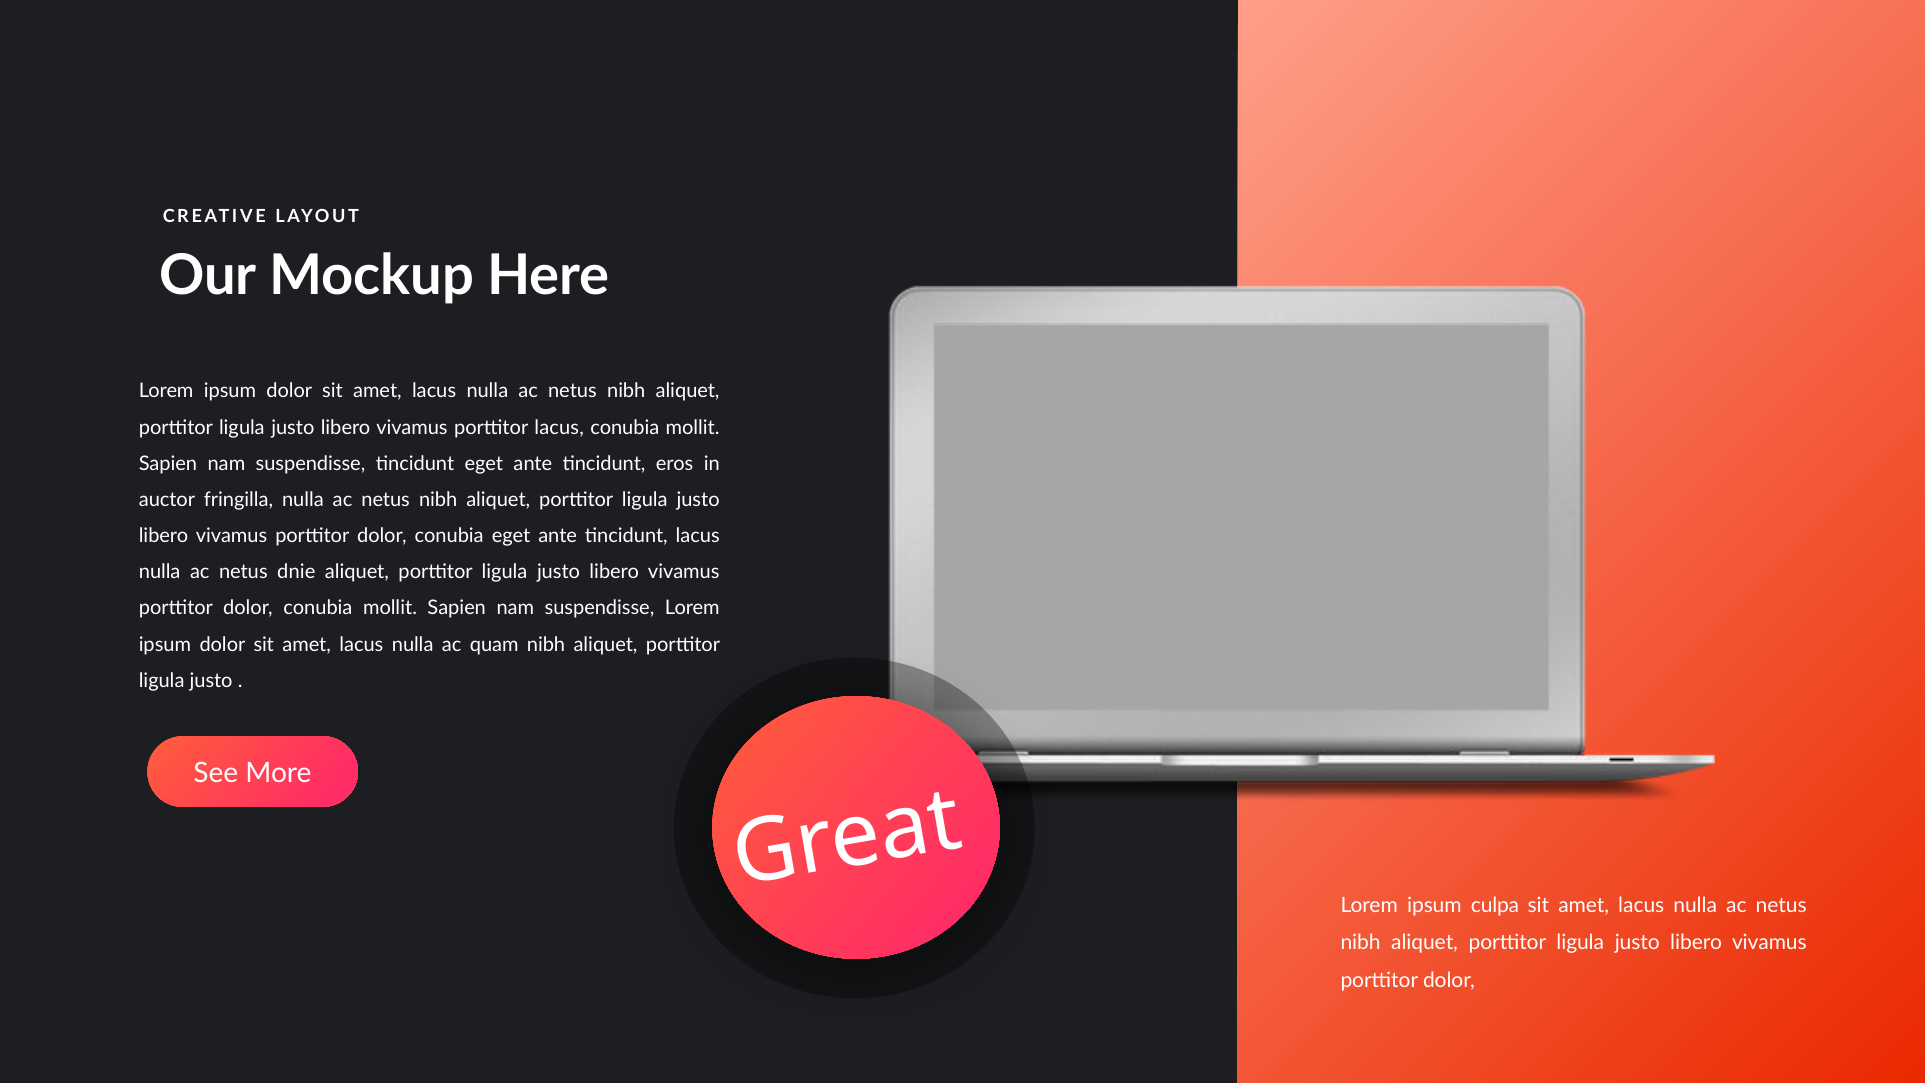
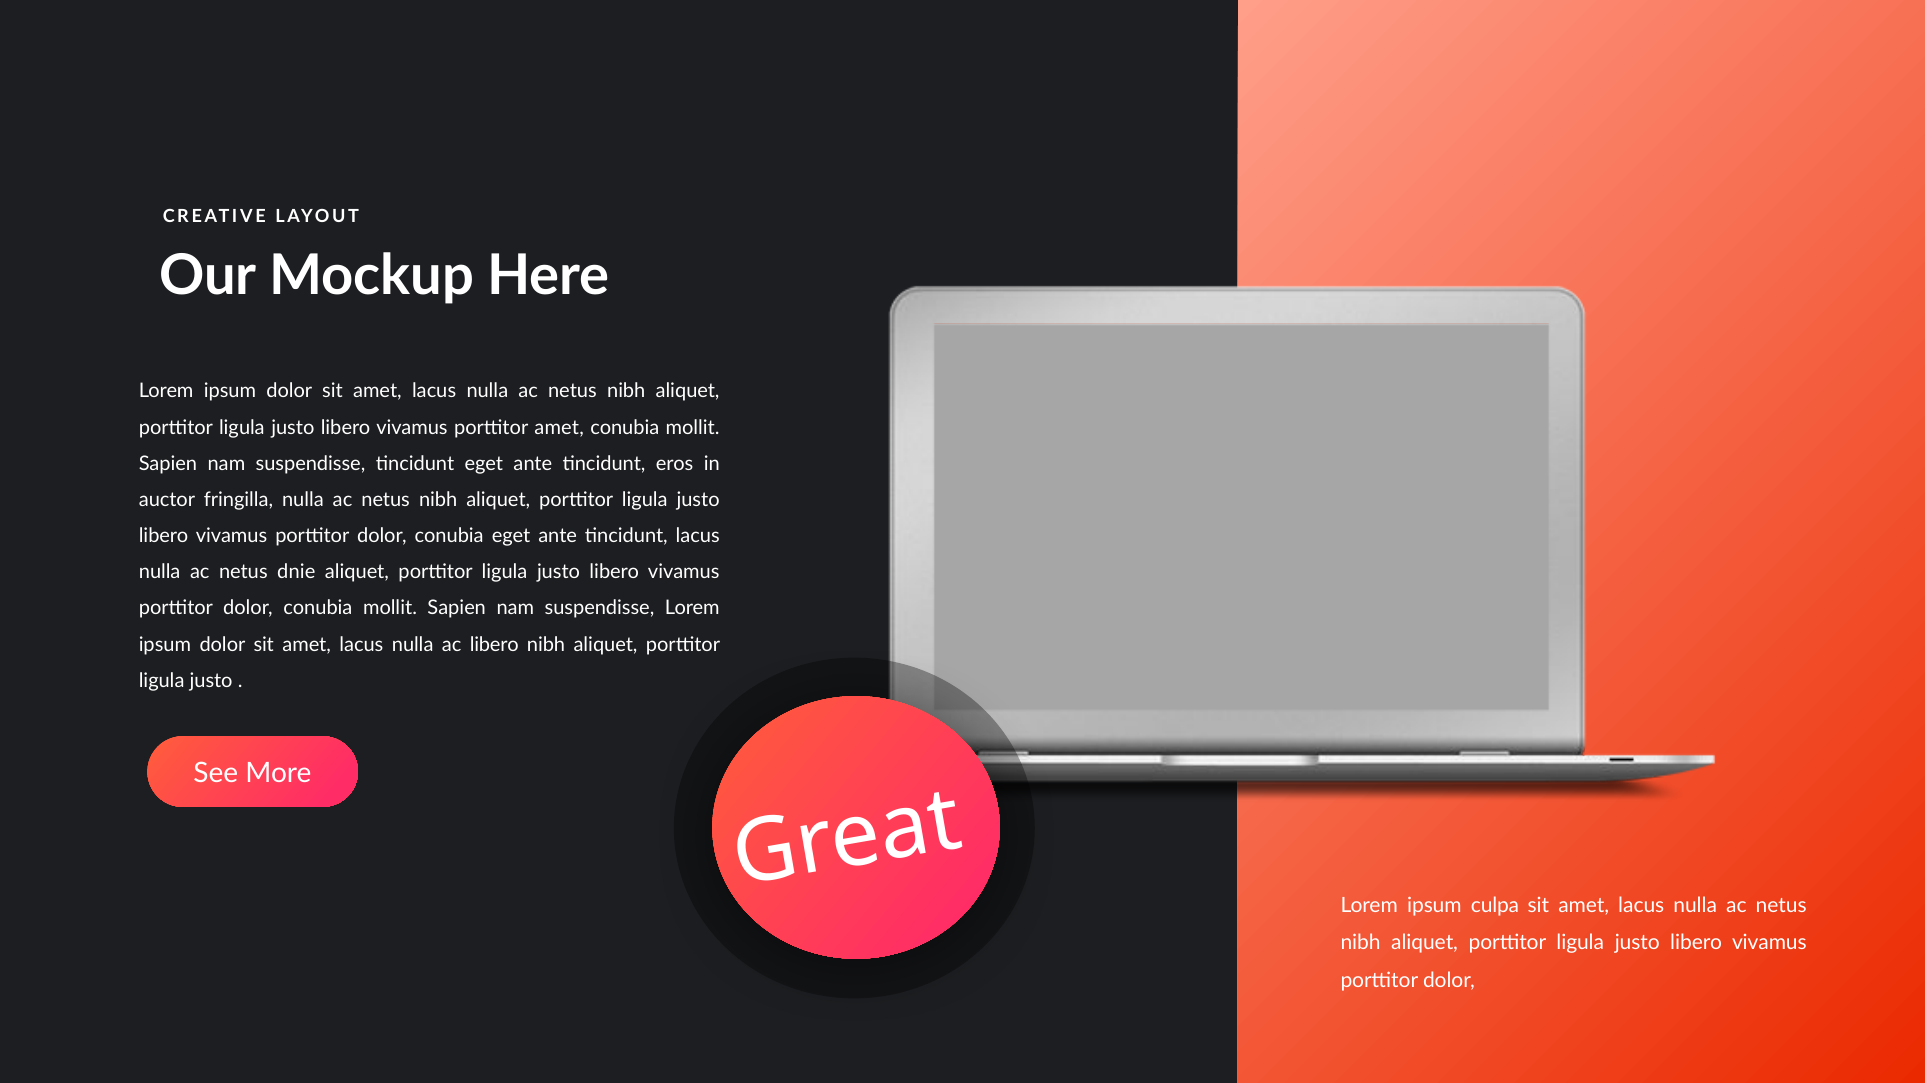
porttitor lacus: lacus -> amet
ac quam: quam -> libero
